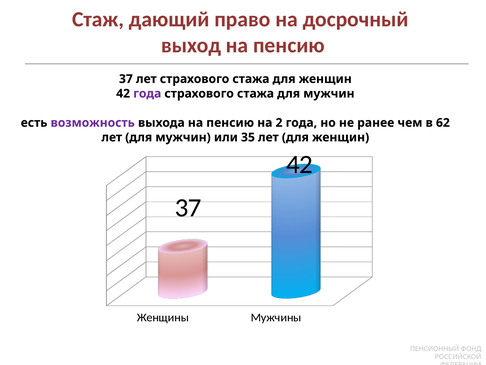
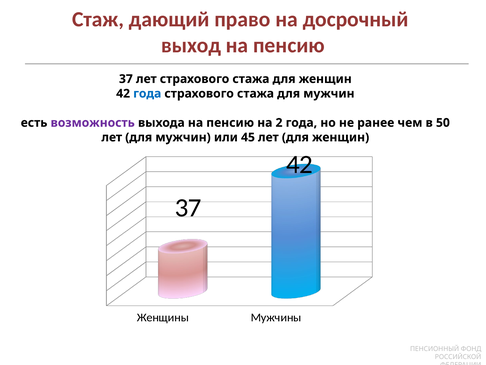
года at (147, 93) colour: purple -> blue
62: 62 -> 50
или 35: 35 -> 45
